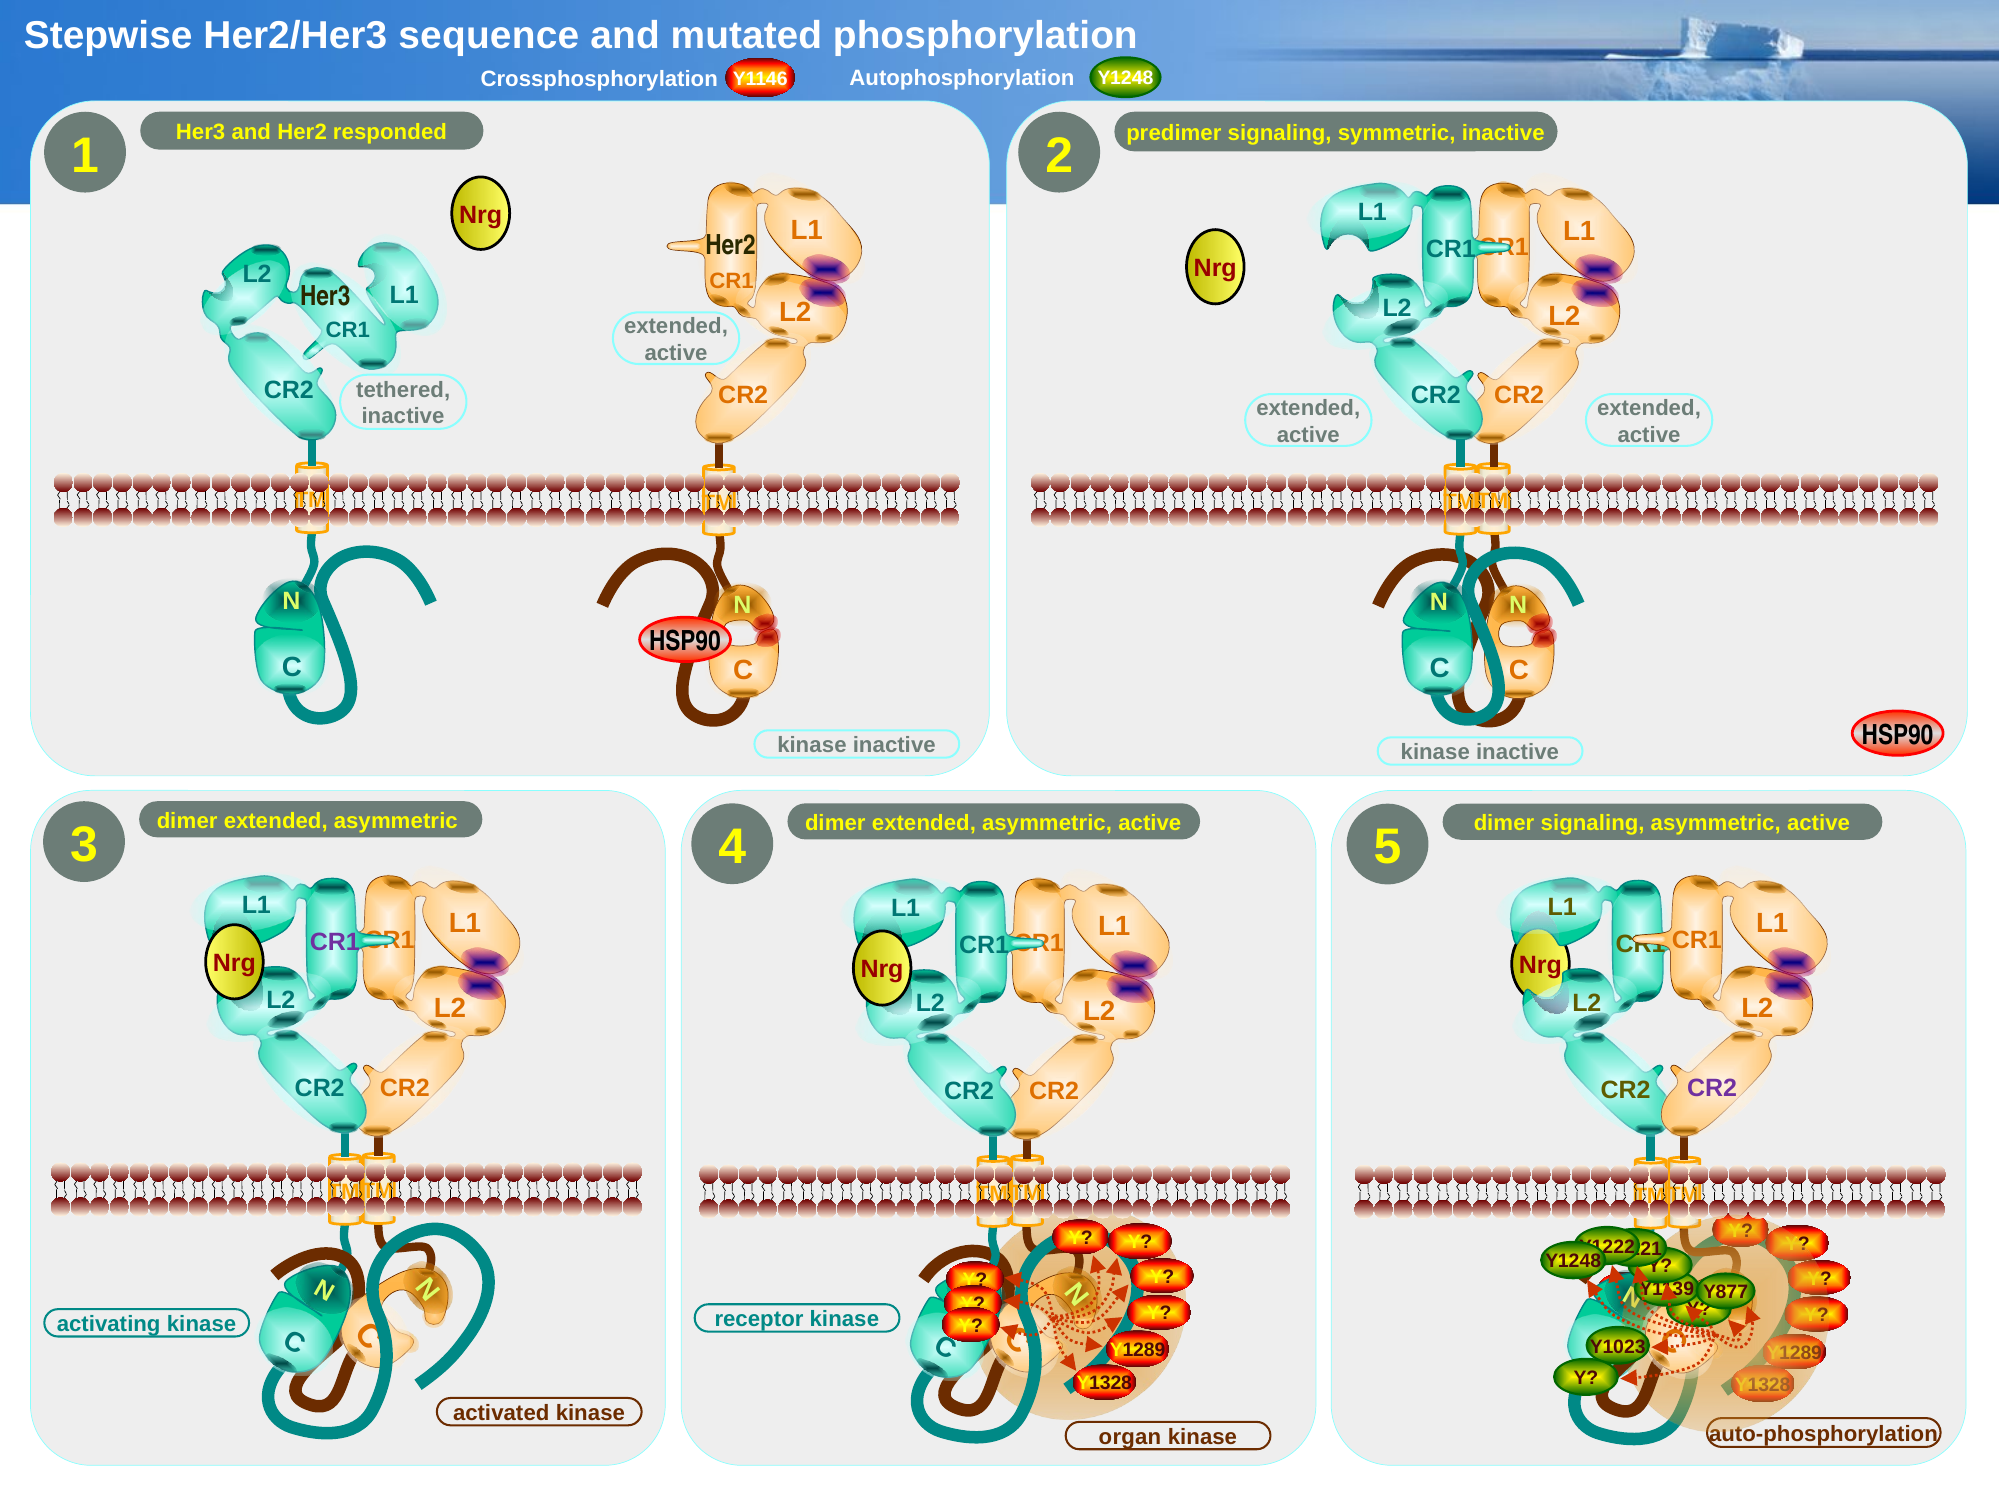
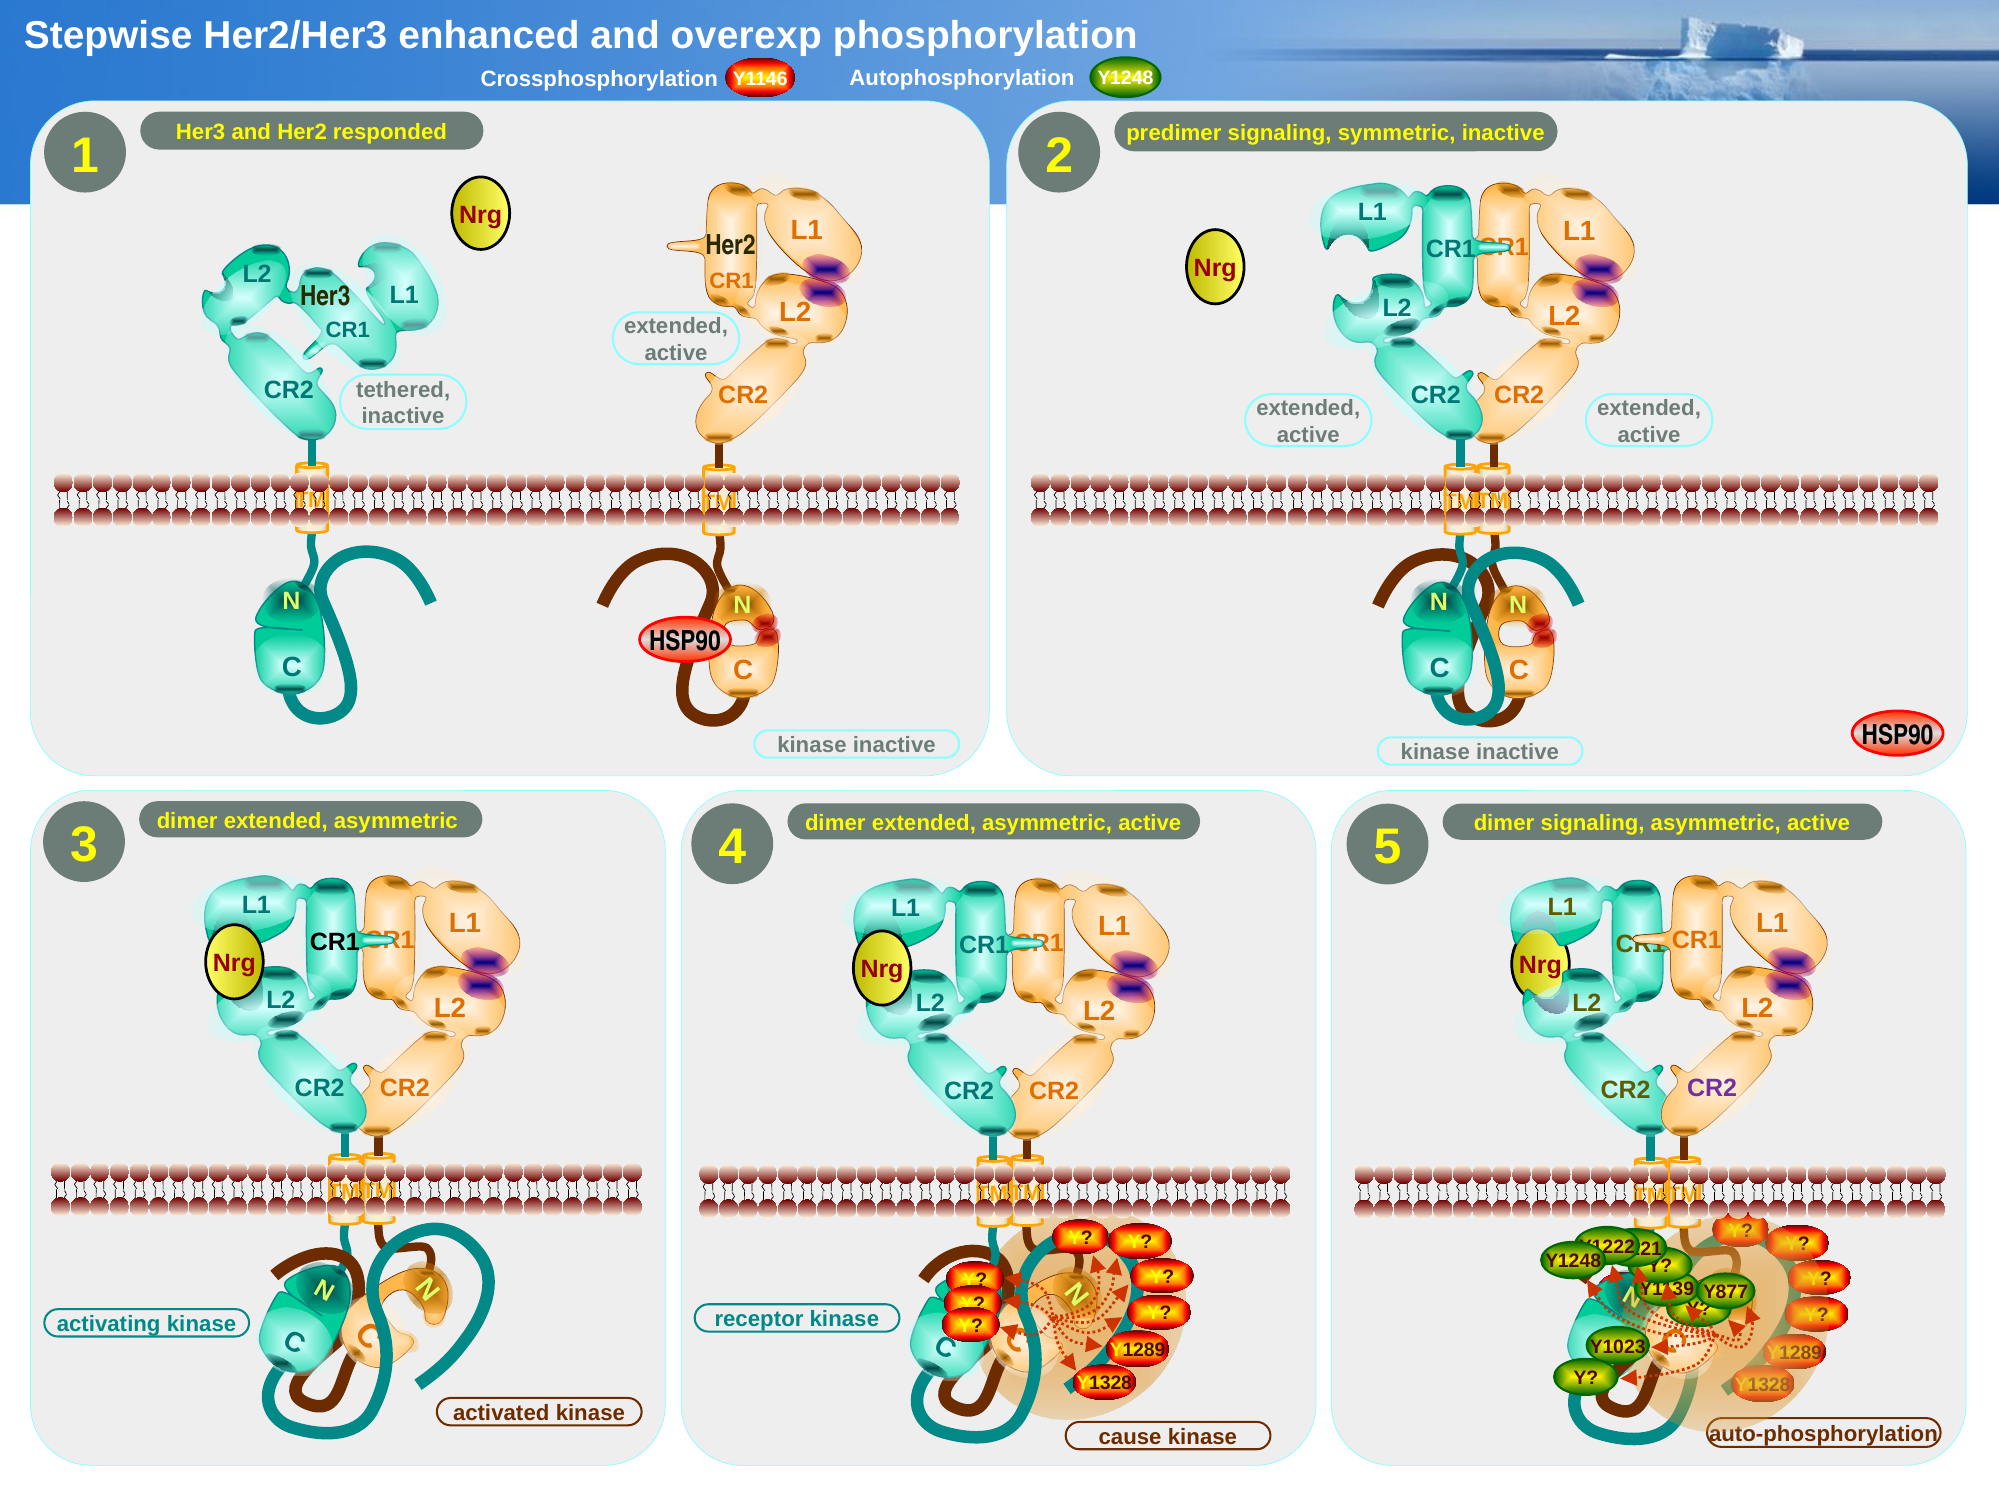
sequence: sequence -> enhanced
mutated: mutated -> overexp
CR1 at (335, 942) colour: purple -> black
organ: organ -> cause
